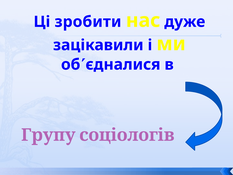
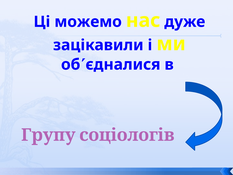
зробити: зробити -> можемо
